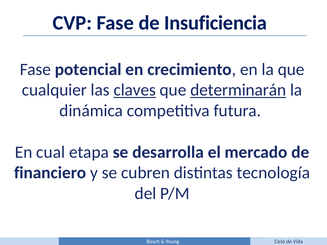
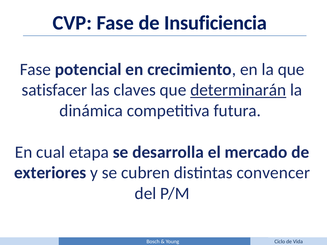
cualquier: cualquier -> satisfacer
claves underline: present -> none
financiero: financiero -> exteriores
tecnología: tecnología -> convencer
